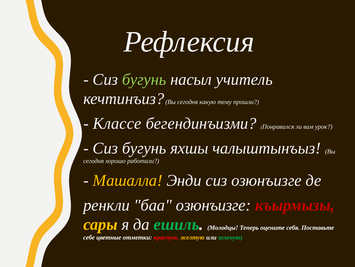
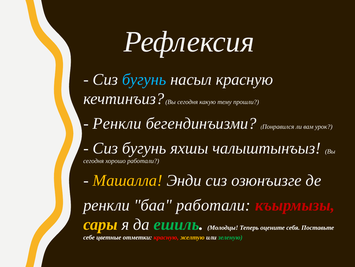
бугунь at (144, 79) colour: light green -> light blue
насыл учитель: учитель -> красную
Классе at (117, 123): Классе -> Ренкли
баа озюнъизге: озюнъизге -> работали
